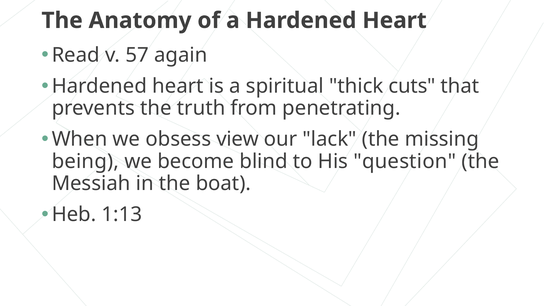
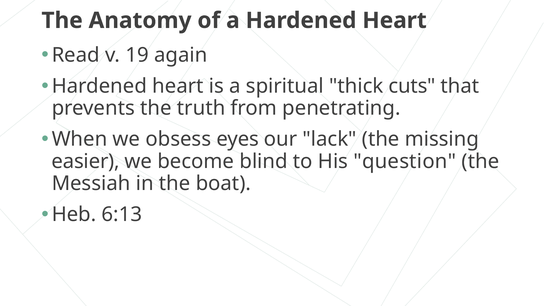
57: 57 -> 19
view: view -> eyes
being: being -> easier
1:13: 1:13 -> 6:13
